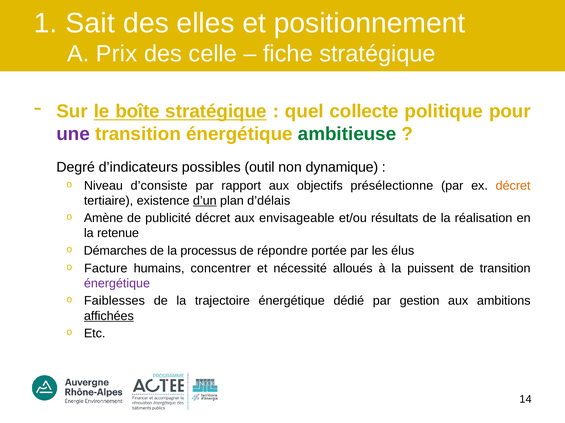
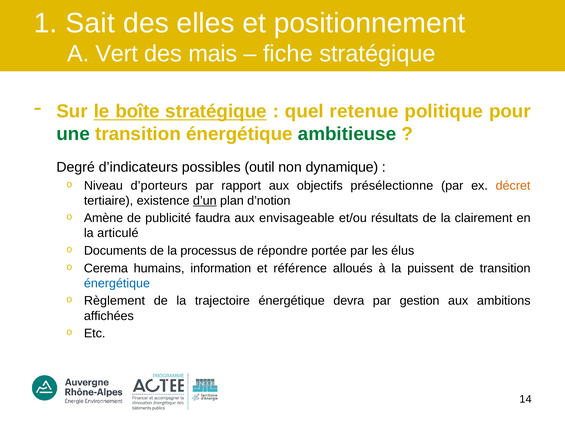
Prix: Prix -> Vert
celle: celle -> mais
collecte: collecte -> retenue
une colour: purple -> green
d’consiste: d’consiste -> d’porteurs
d’délais: d’délais -> d’notion
publicité décret: décret -> faudra
réalisation: réalisation -> clairement
retenue: retenue -> articulé
Démarches: Démarches -> Documents
Facture: Facture -> Cerema
concentrer: concentrer -> information
nécessité: nécessité -> référence
énergétique at (117, 284) colour: purple -> blue
Faiblesses: Faiblesses -> Règlement
dédié: dédié -> devra
affichées underline: present -> none
